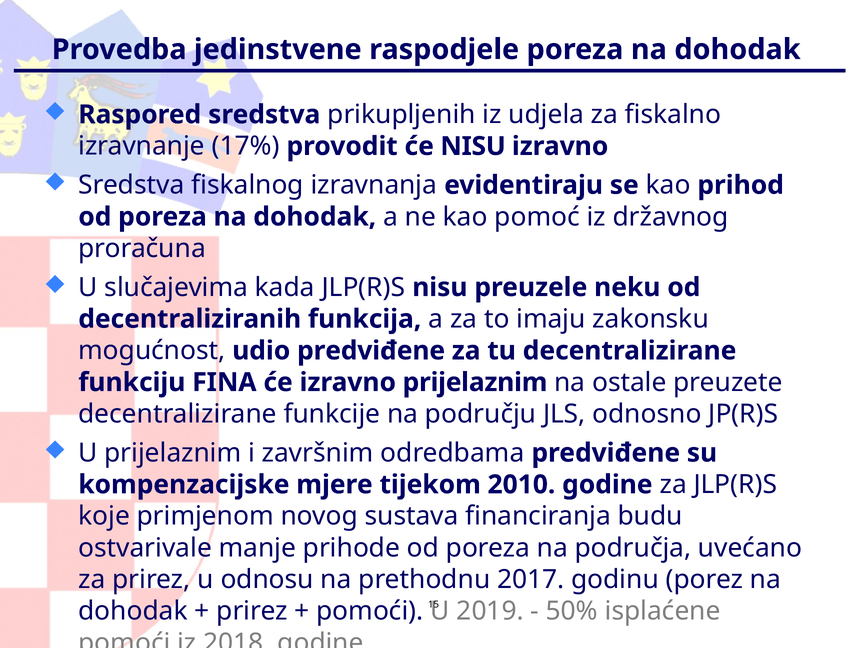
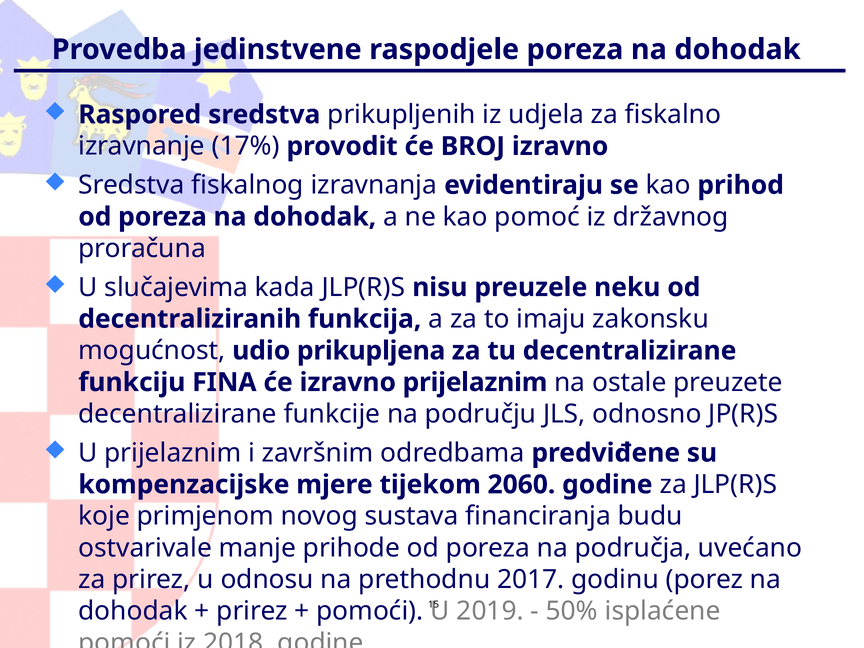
će NISU: NISU -> BROJ
udio predviđene: predviđene -> prikupljena
2010: 2010 -> 2060
